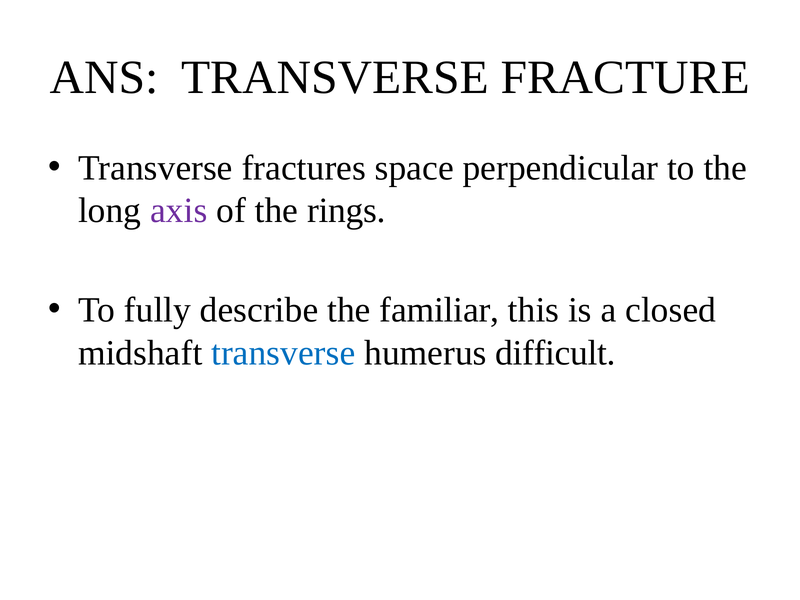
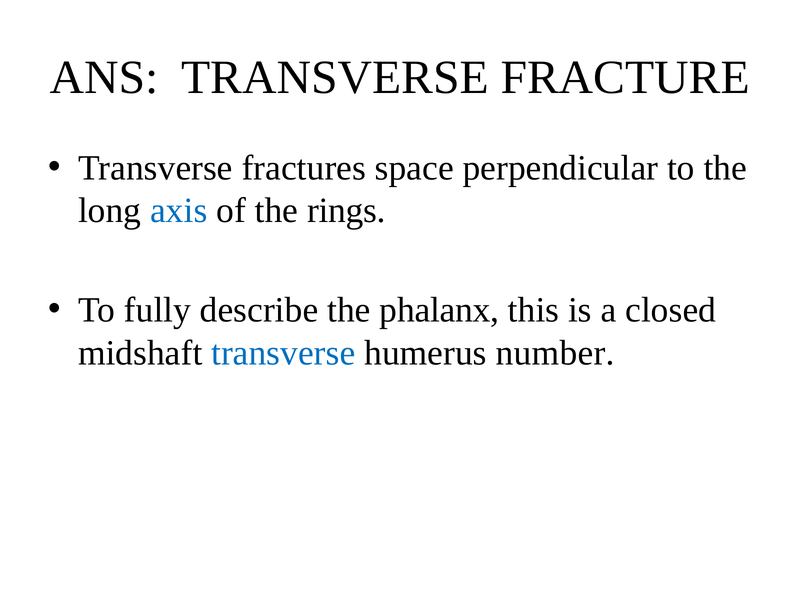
axis colour: purple -> blue
familiar: familiar -> phalanx
difficult: difficult -> number
